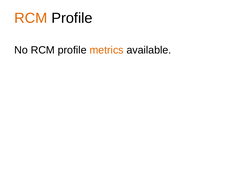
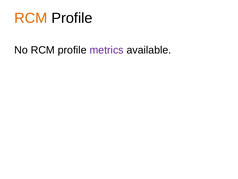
metrics colour: orange -> purple
